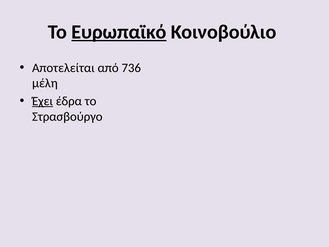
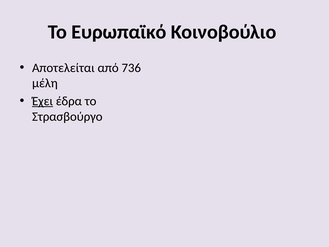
Ευρωπαϊκό underline: present -> none
